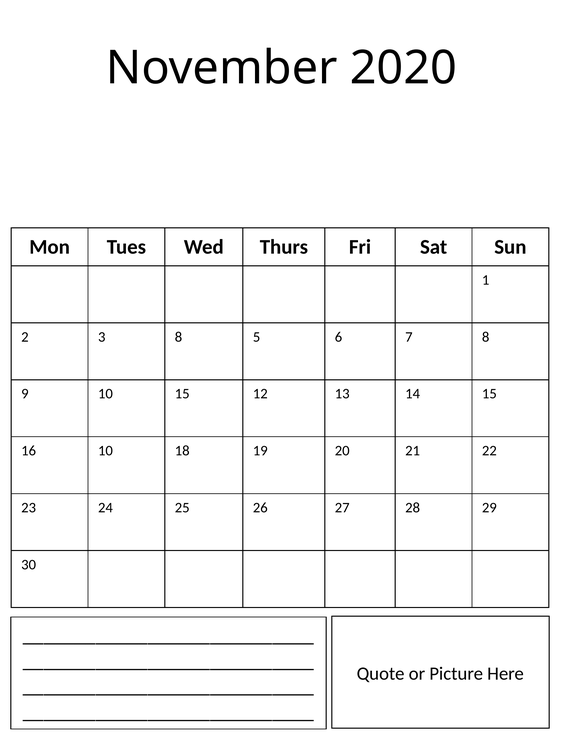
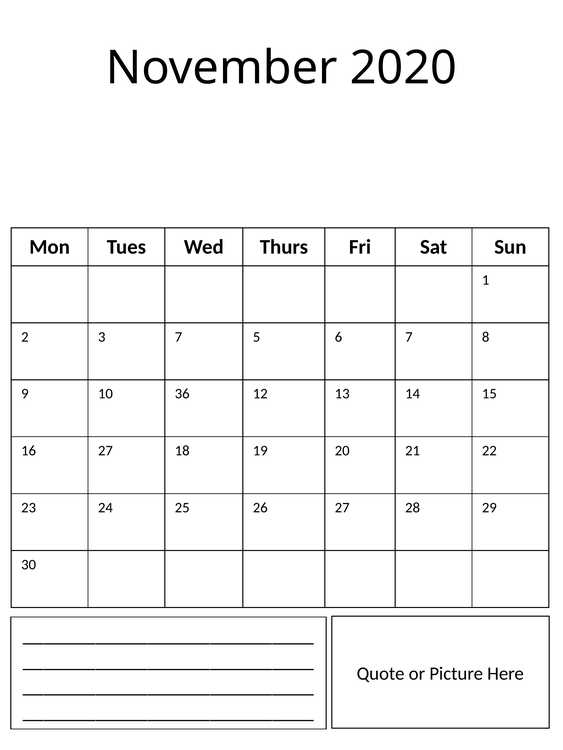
3 8: 8 -> 7
10 15: 15 -> 36
16 10: 10 -> 27
